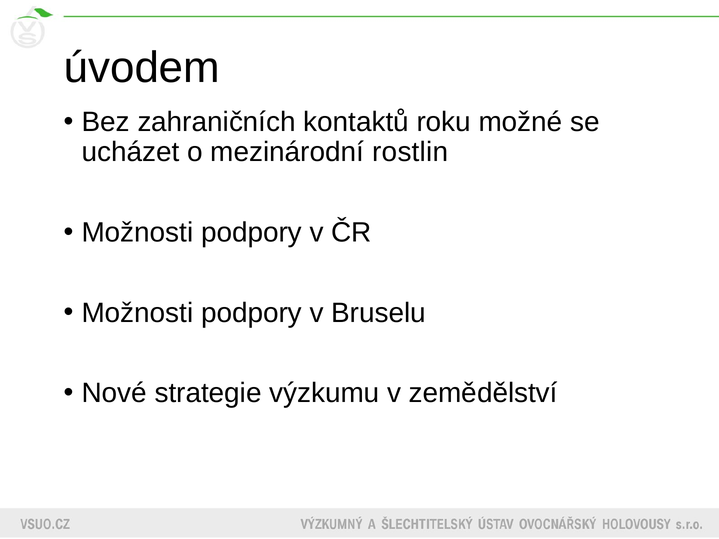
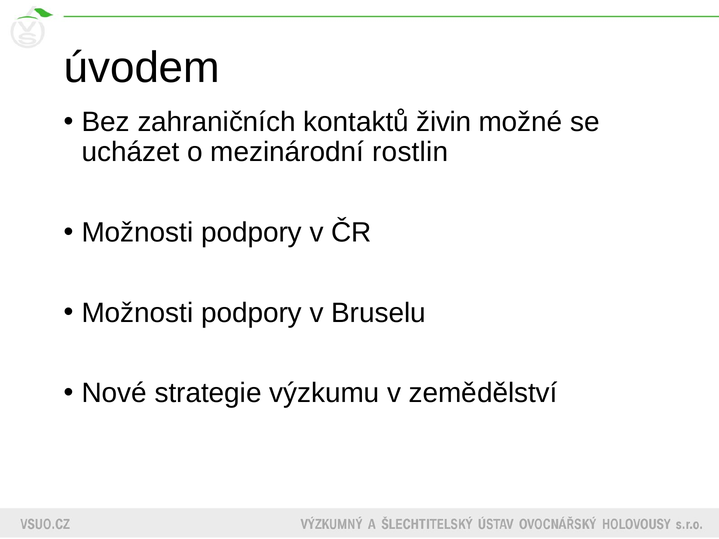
roku: roku -> živin
